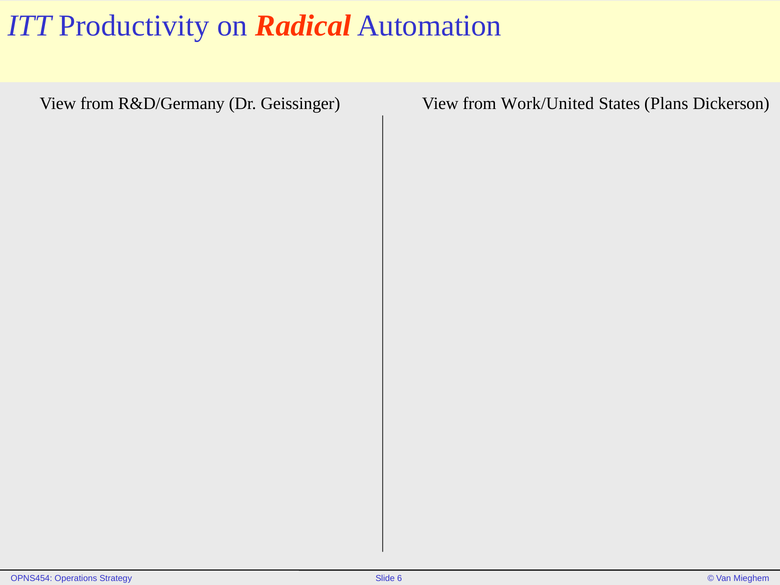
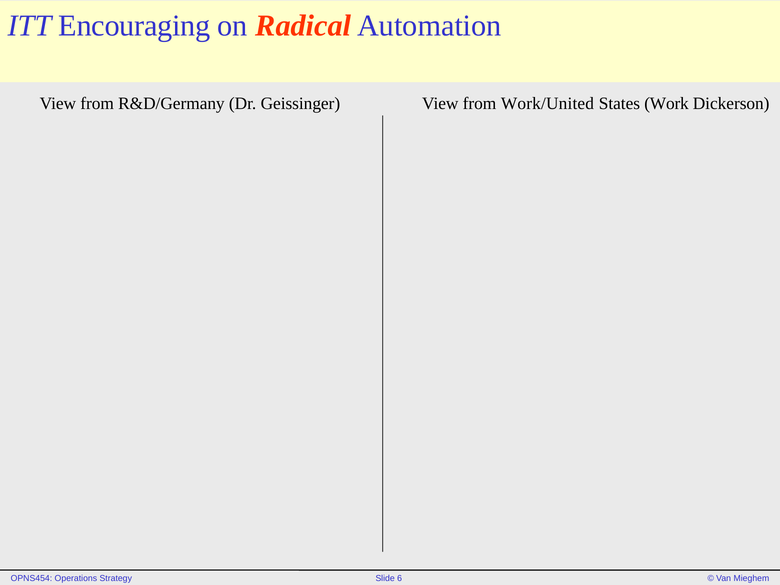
Productivity: Productivity -> Encouraging
Plans: Plans -> Work
